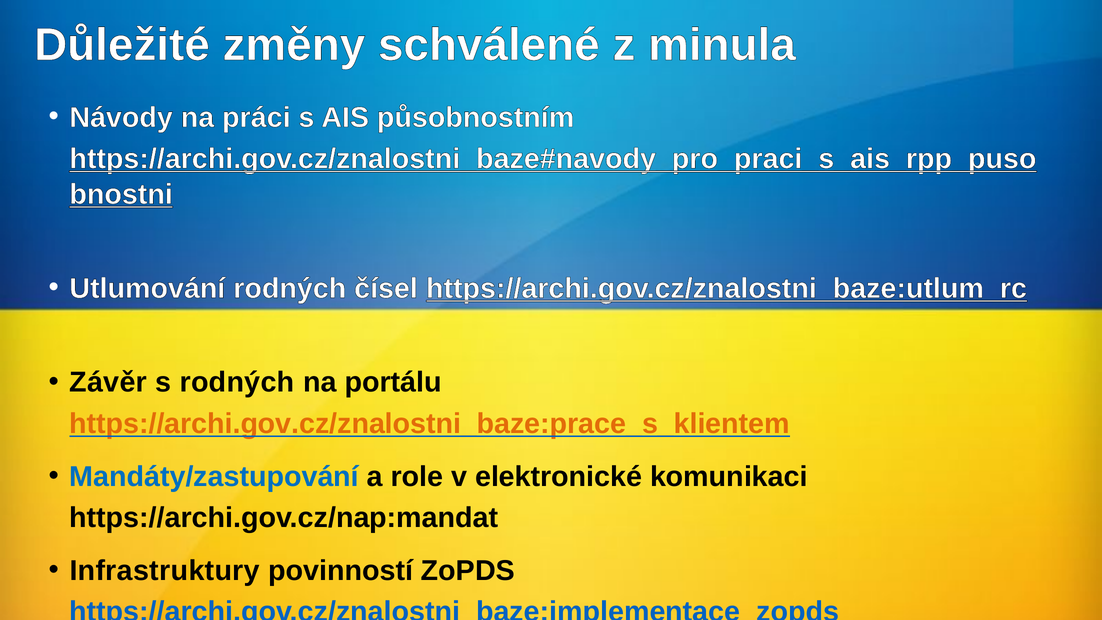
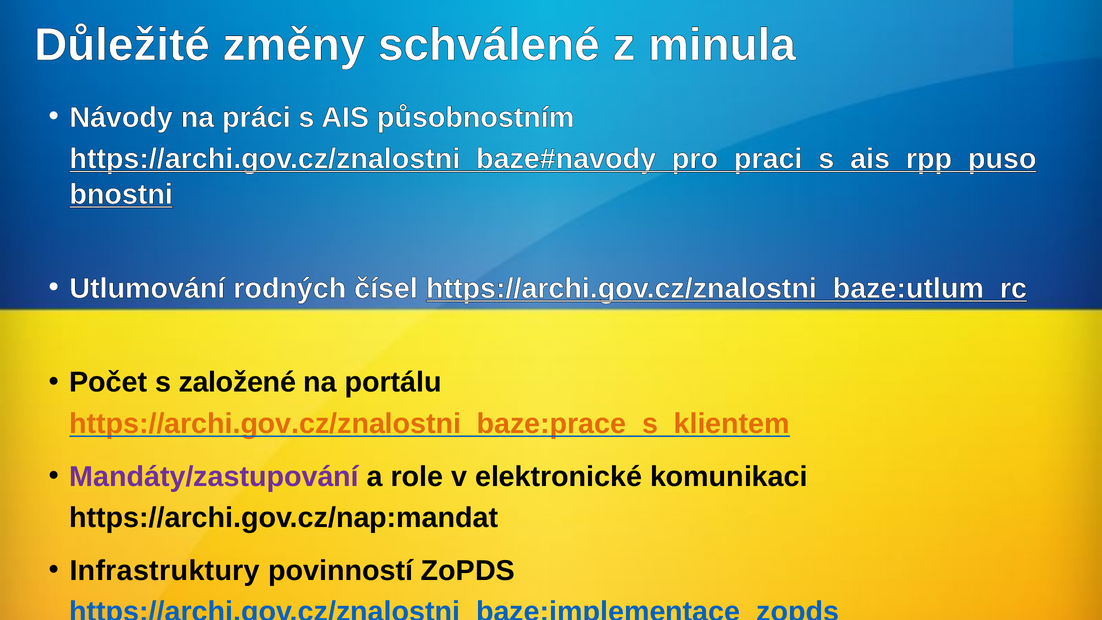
Závěr: Závěr -> Počet
s rodných: rodných -> založené
Mandáty/zastupování colour: blue -> purple
